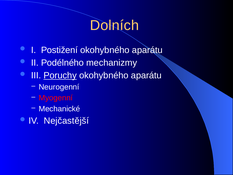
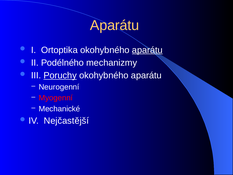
Dolních at (114, 25): Dolních -> Aparátu
Postižení: Postižení -> Ortoptika
aparátu at (147, 50) underline: none -> present
